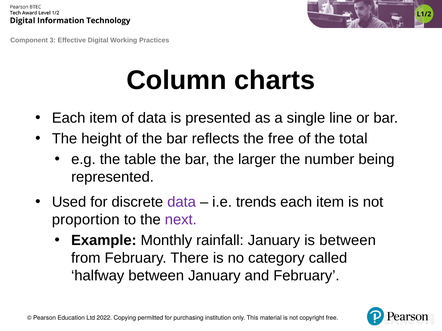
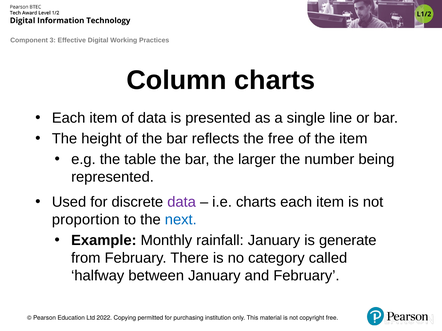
the total: total -> item
i.e trends: trends -> charts
next colour: purple -> blue
is between: between -> generate
